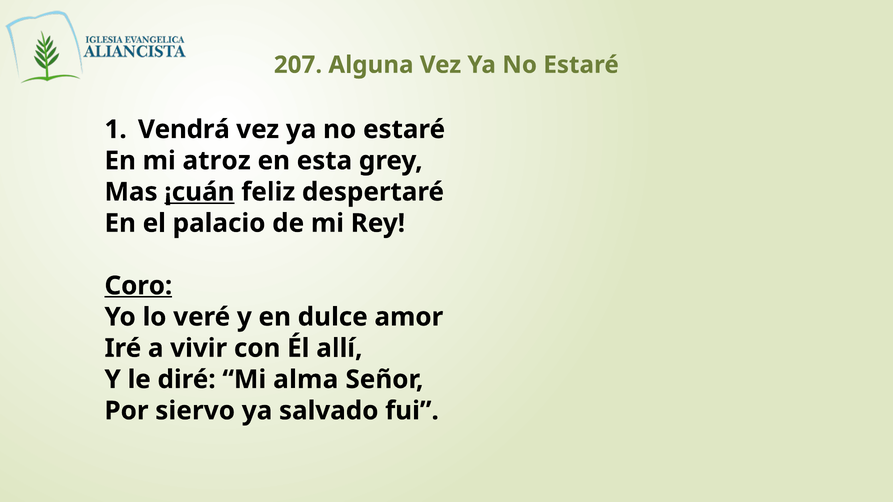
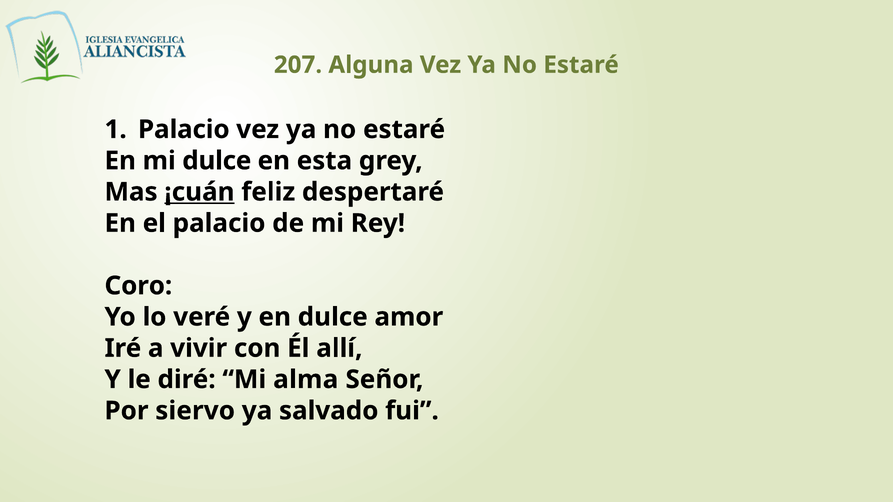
Vendrá at (184, 130): Vendrá -> Palacio
mi atroz: atroz -> dulce
Coro underline: present -> none
